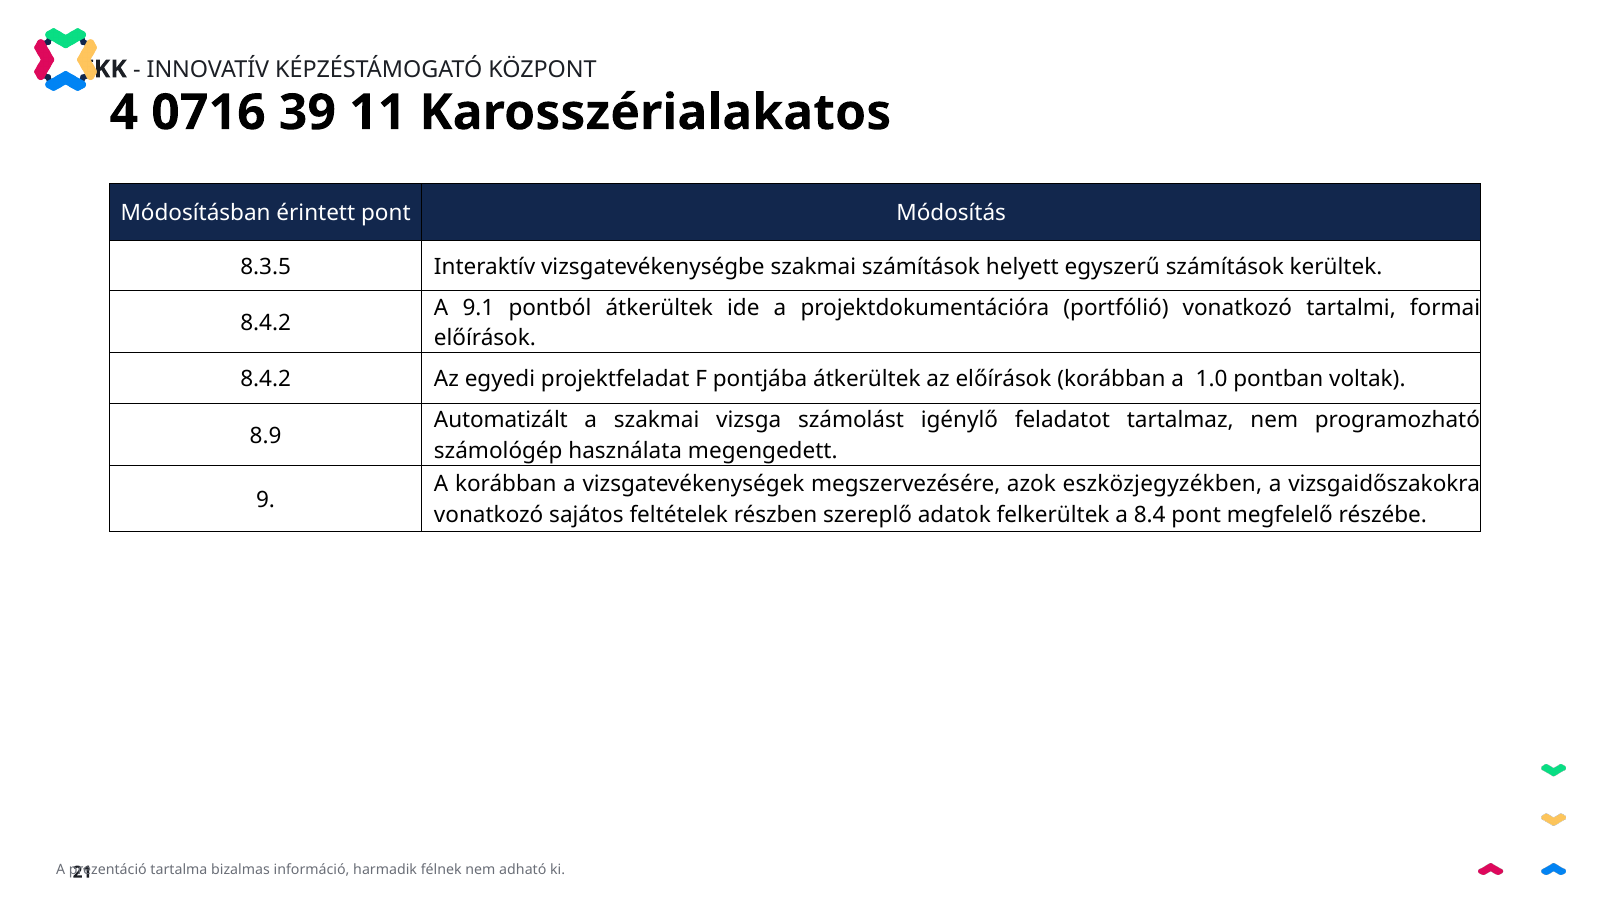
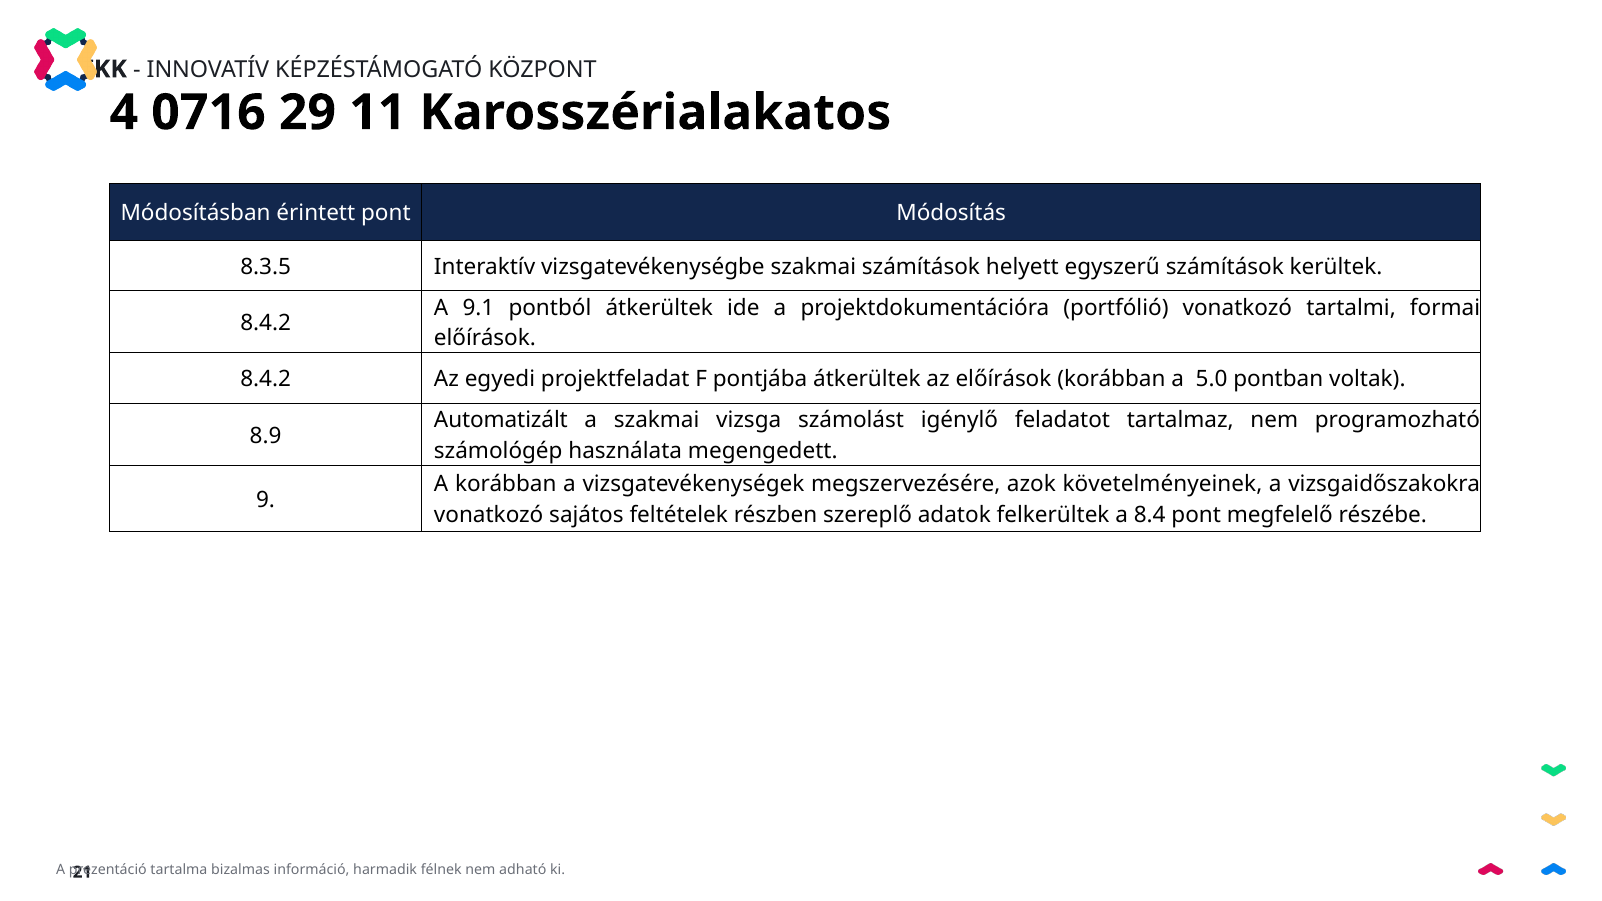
39: 39 -> 29
1.0: 1.0 -> 5.0
eszközjegyzékben: eszközjegyzékben -> követelményeinek
